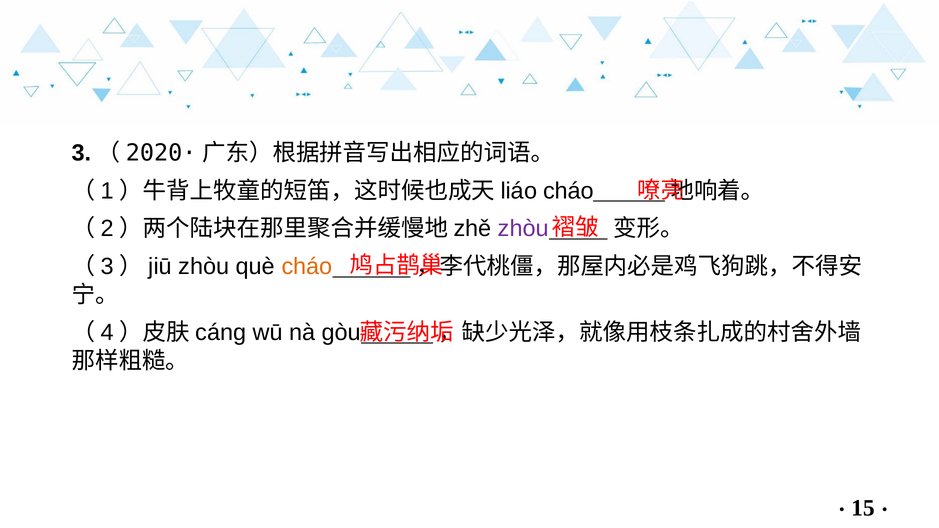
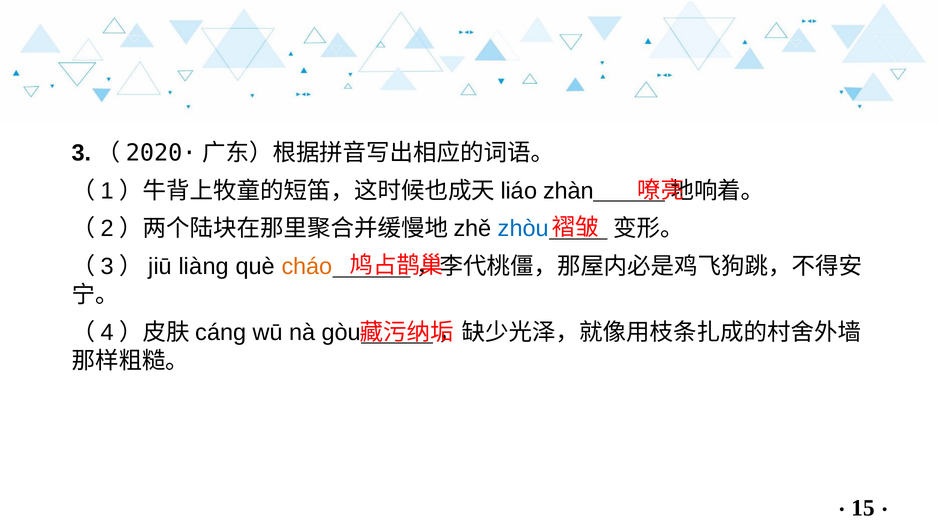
cháo at (568, 191): cháo -> zhàn
zhòu at (523, 229) colour: purple -> blue
（3）jiū zhòu: zhòu -> liàng
